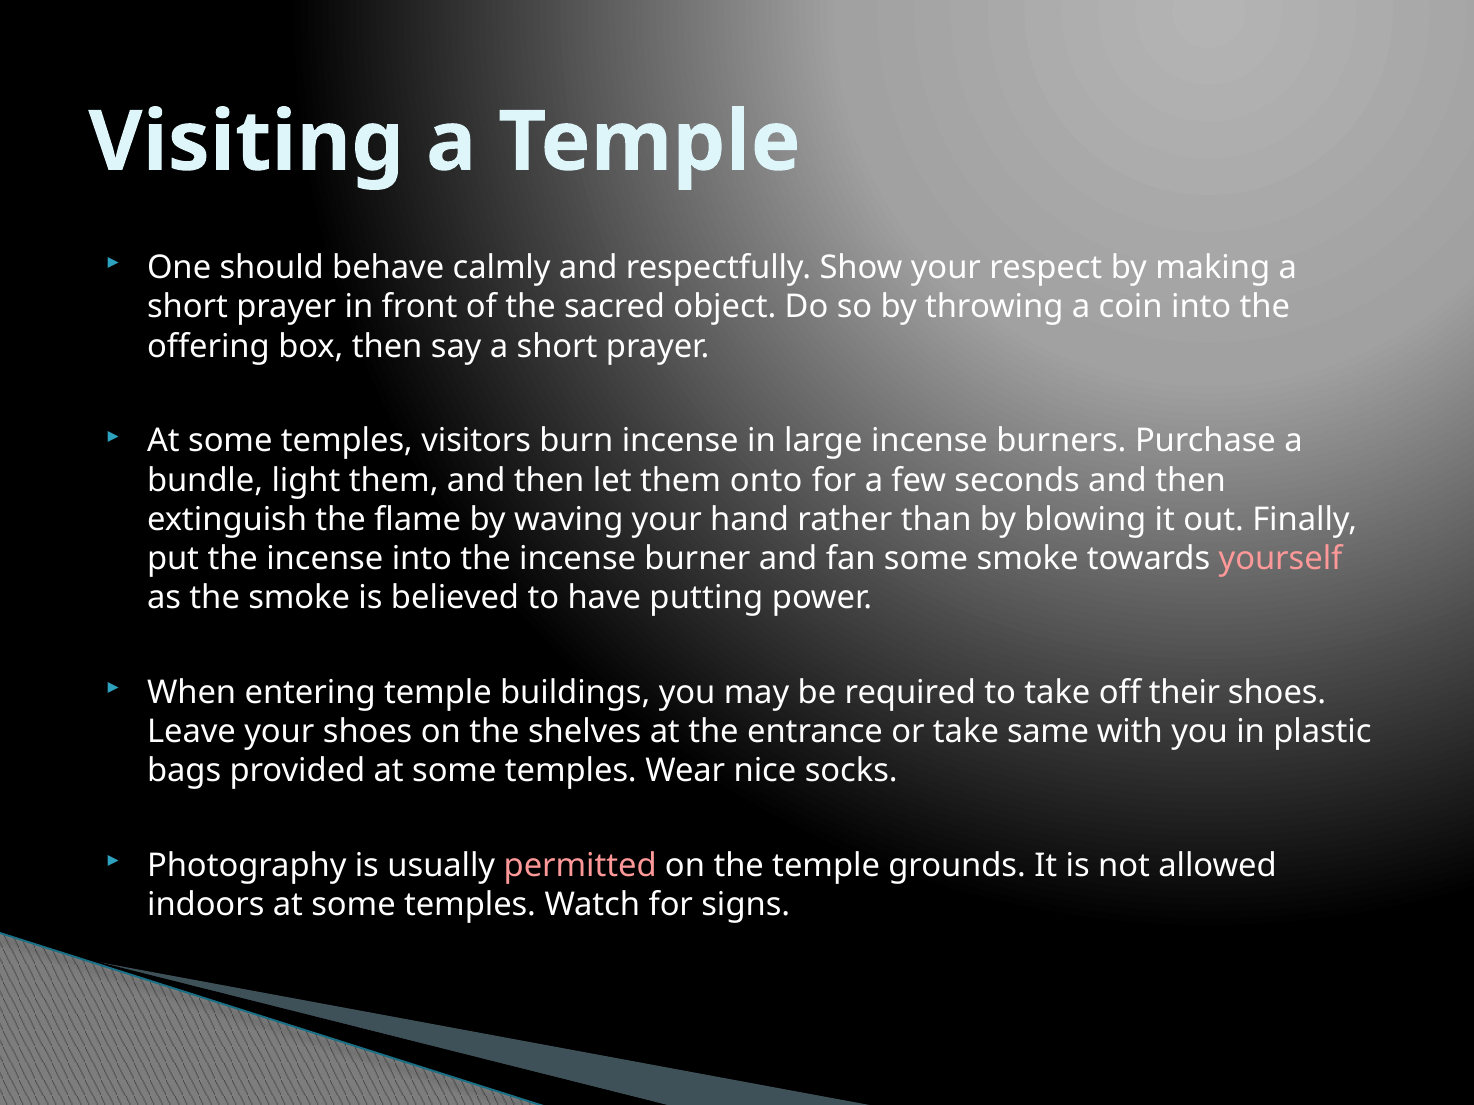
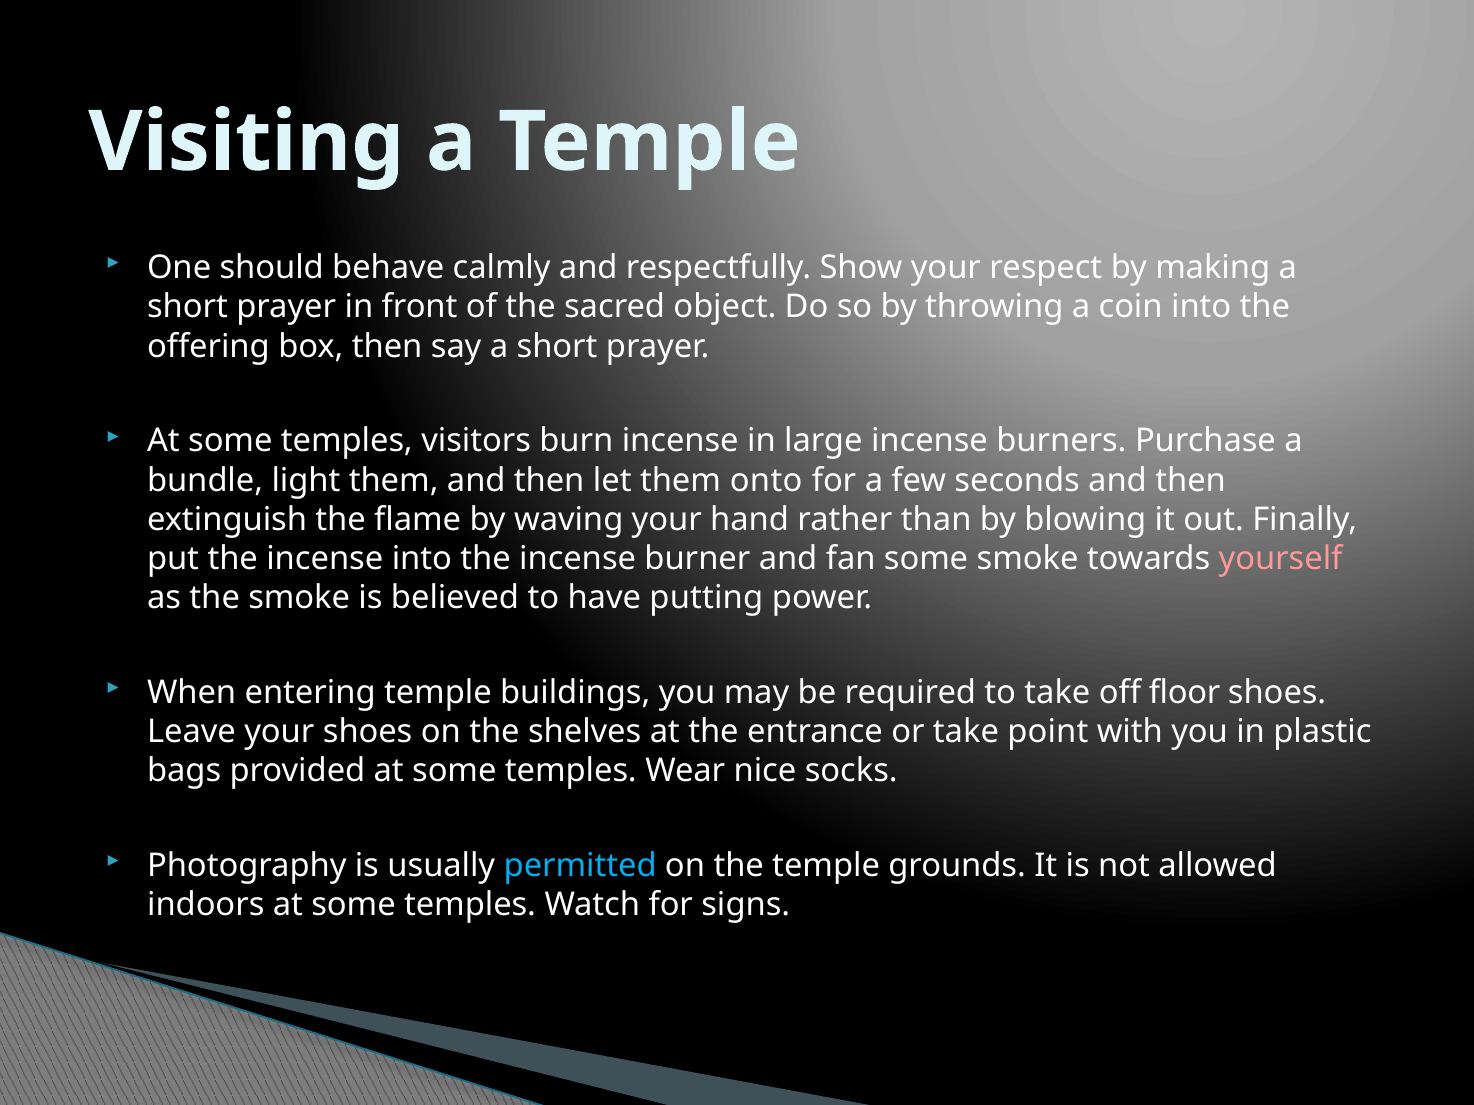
their: their -> floor
same: same -> point
permitted colour: pink -> light blue
